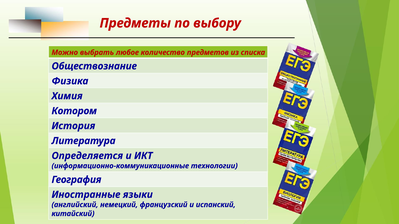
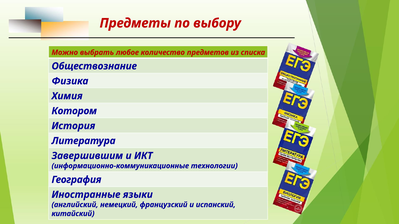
Определяется: Определяется -> Завершившим
